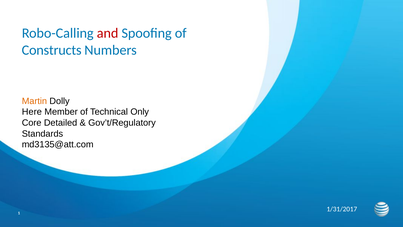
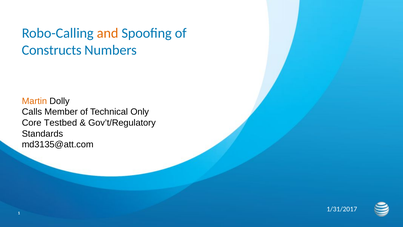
and colour: red -> orange
Here: Here -> Calls
Detailed: Detailed -> Testbed
